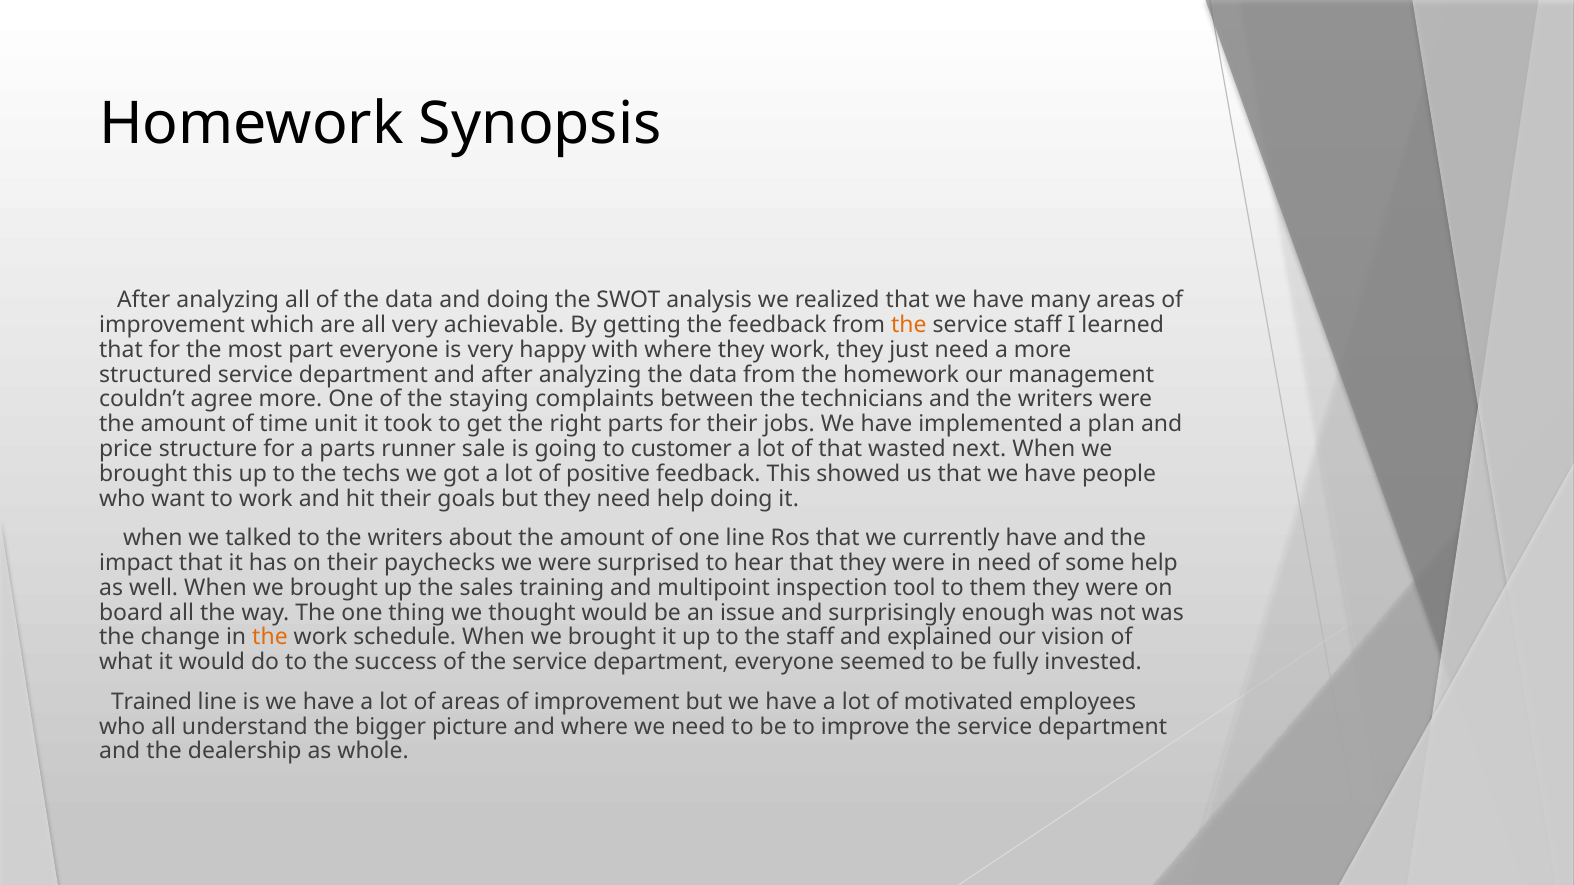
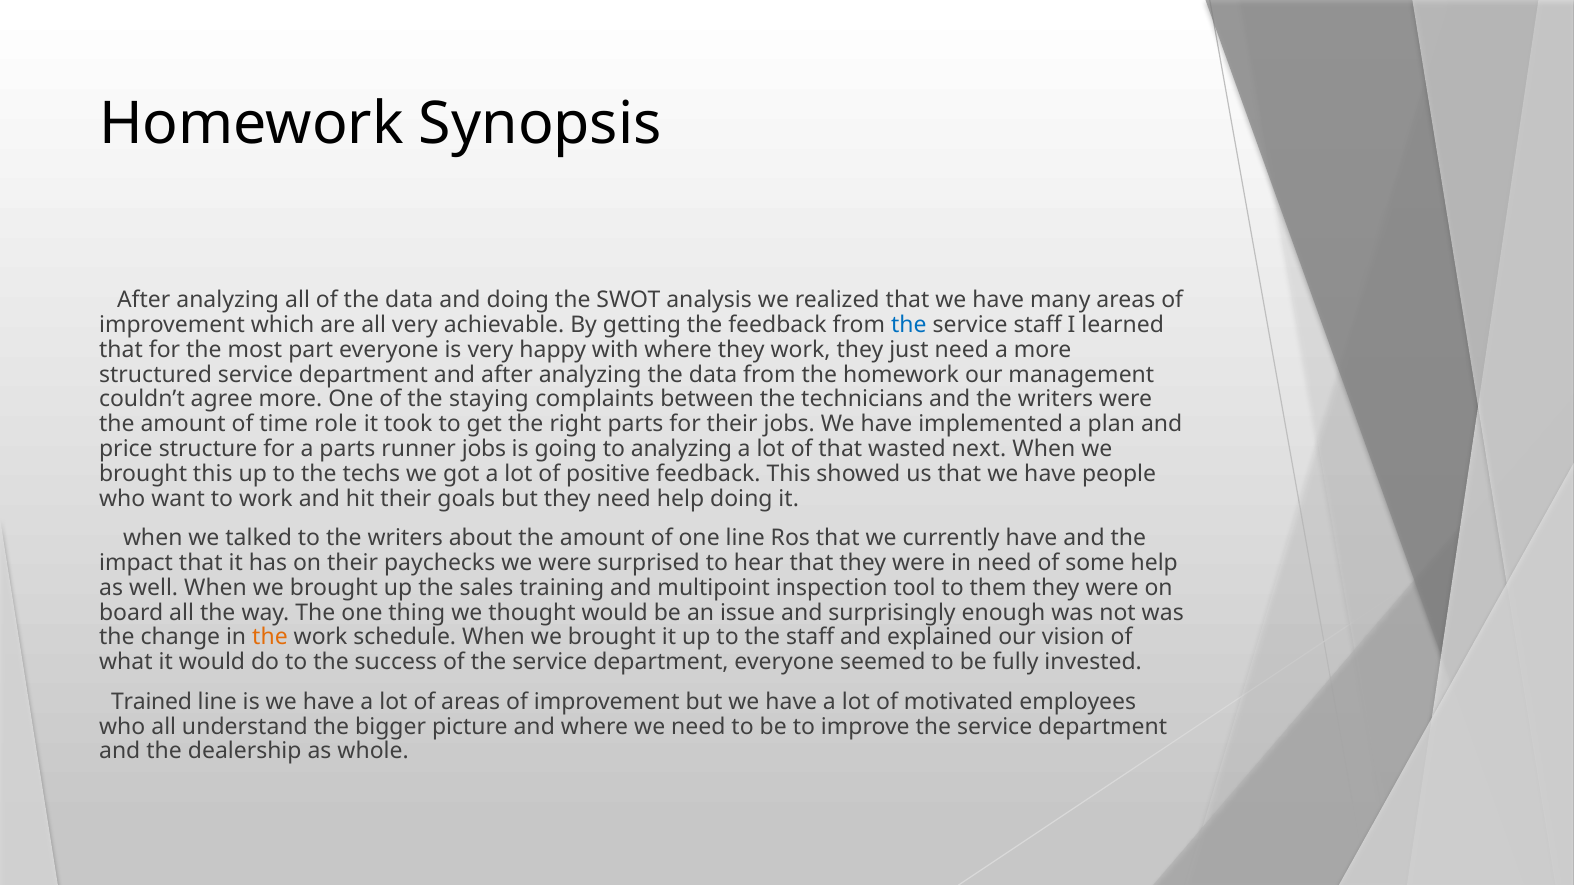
the at (909, 325) colour: orange -> blue
unit: unit -> role
runner sale: sale -> jobs
to customer: customer -> analyzing
